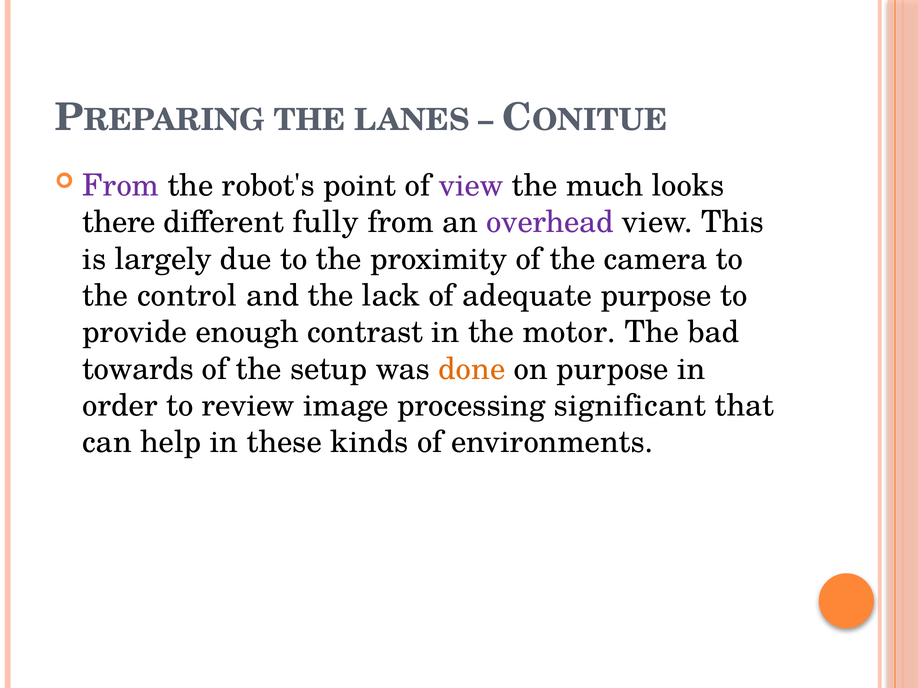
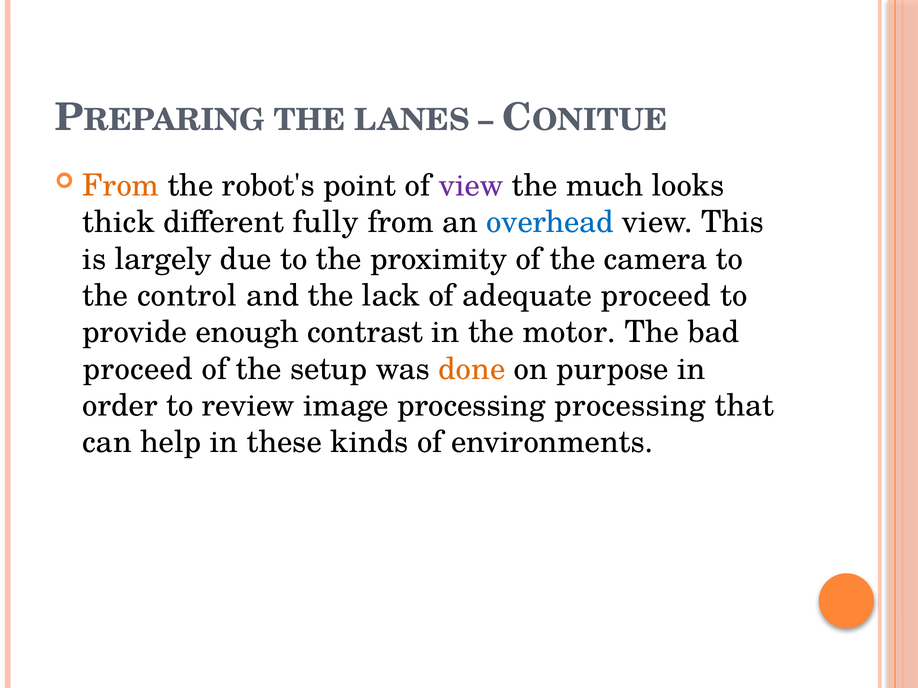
From at (121, 186) colour: purple -> orange
there: there -> thick
overhead colour: purple -> blue
adequate purpose: purpose -> proceed
towards at (138, 369): towards -> proceed
processing significant: significant -> processing
